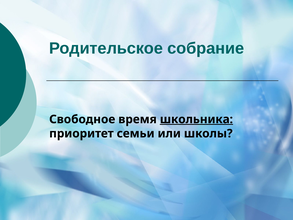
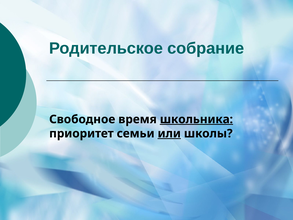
или underline: none -> present
